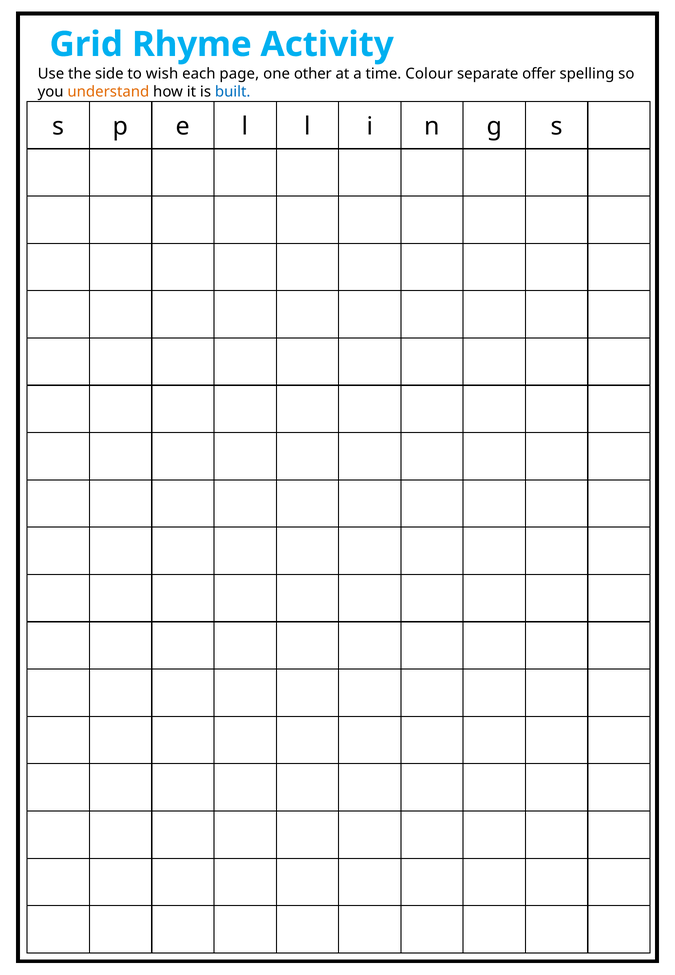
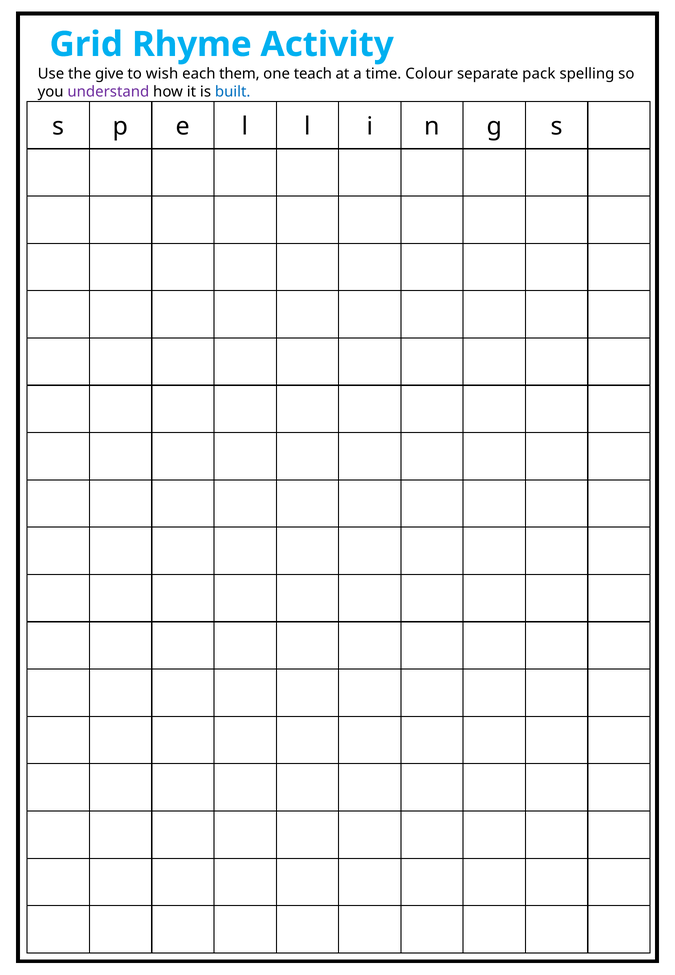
side: side -> give
page: page -> them
other: other -> teach
offer: offer -> pack
understand colour: orange -> purple
